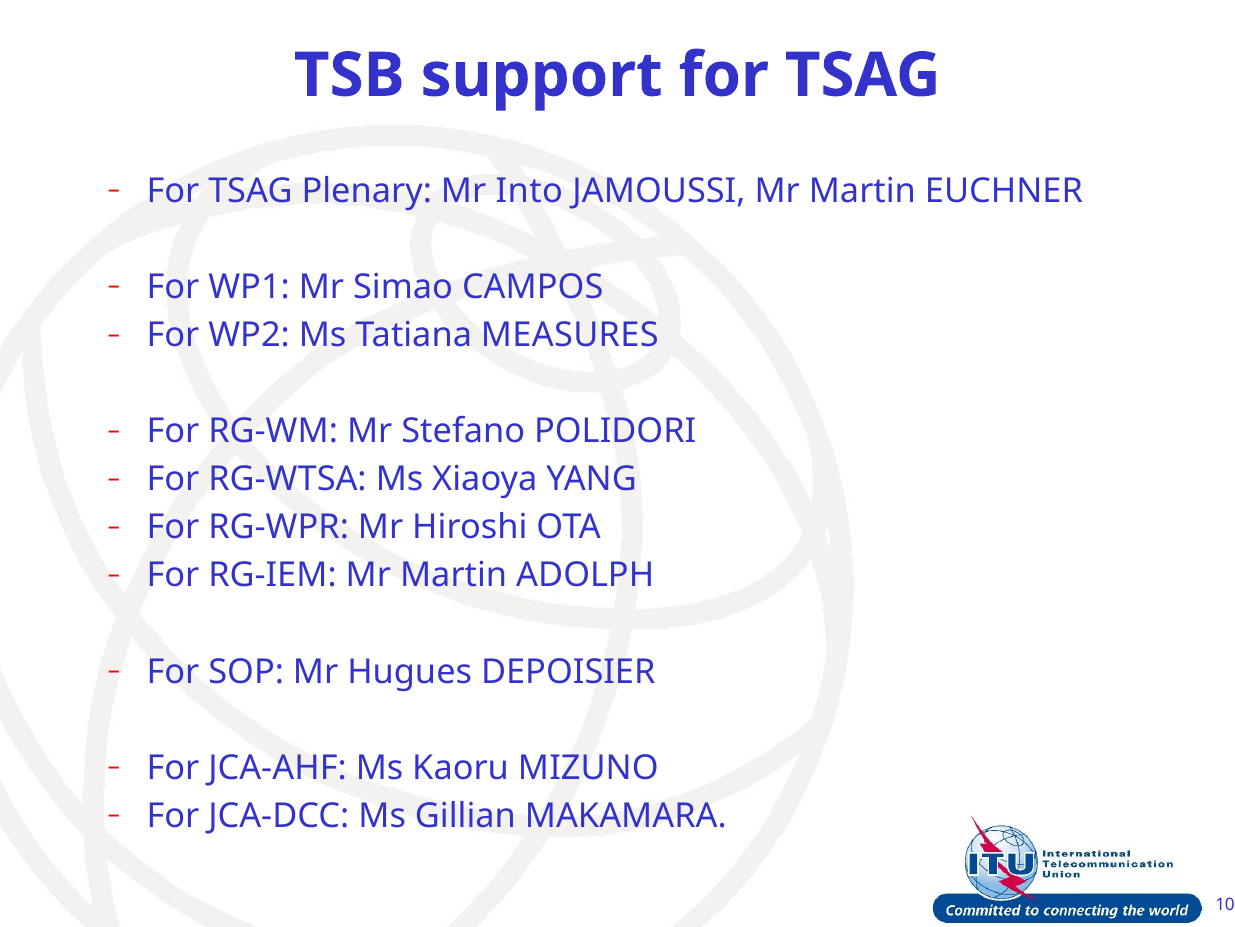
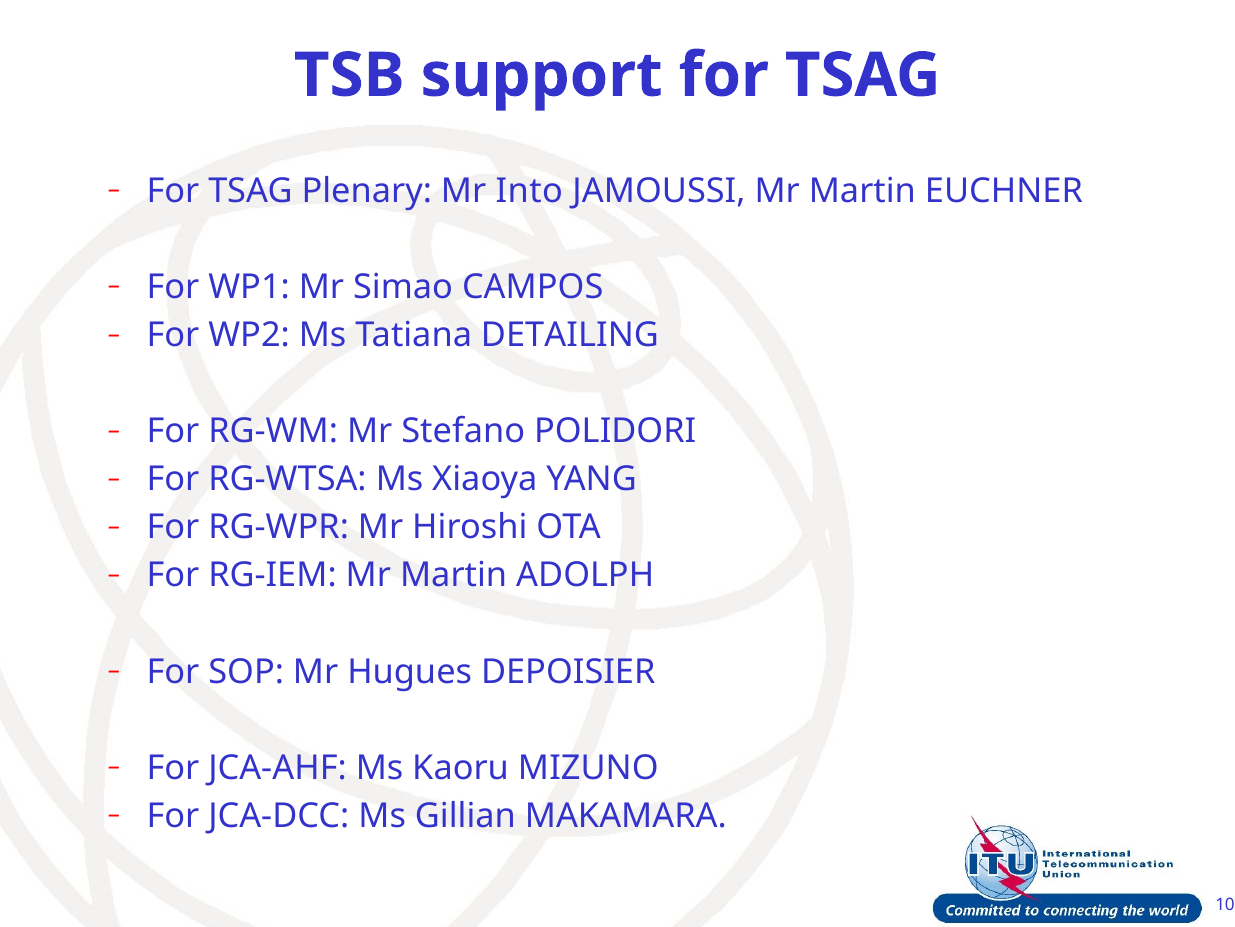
MEASURES: MEASURES -> DETAILING
